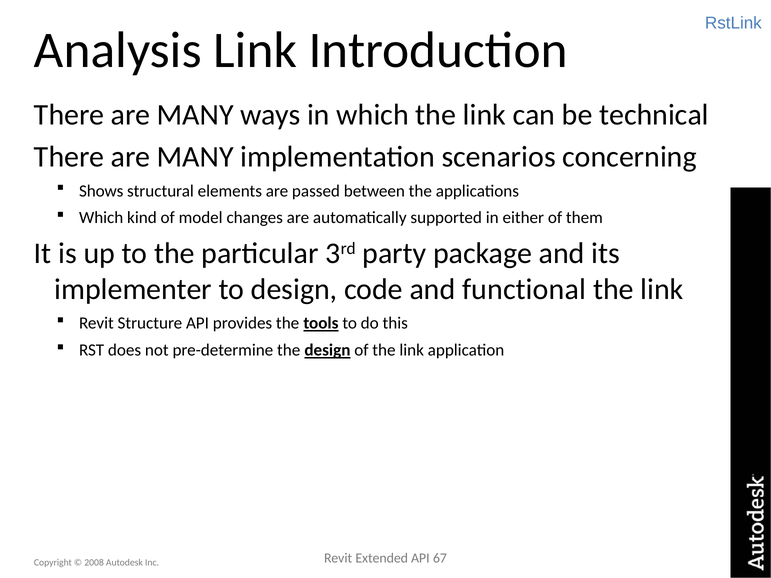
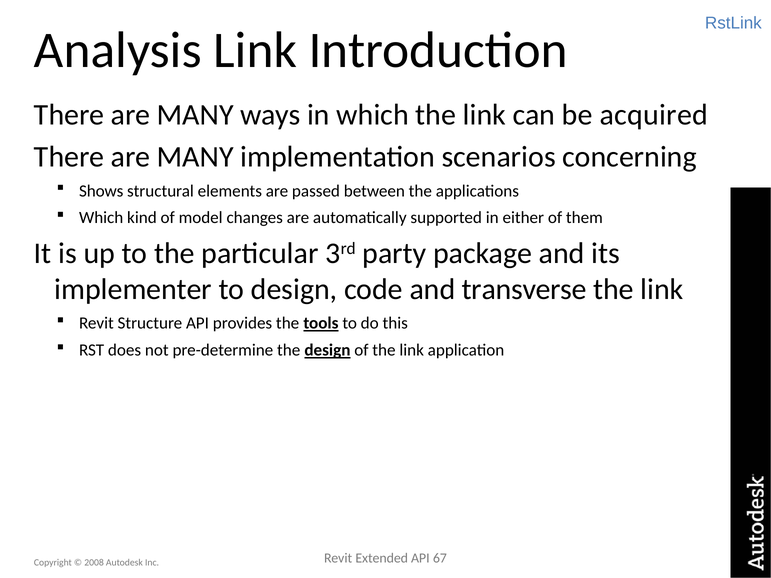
technical: technical -> acquired
functional: functional -> transverse
